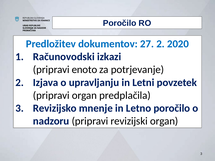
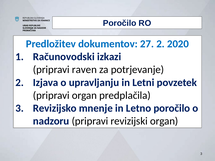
enoto: enoto -> raven
